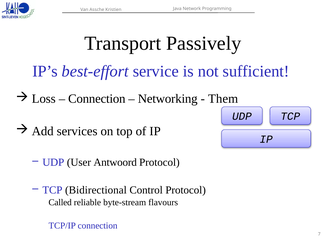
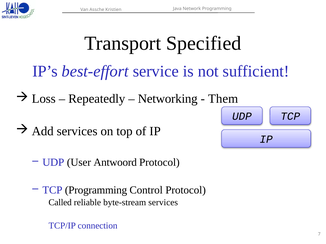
Passively: Passively -> Specified
Connection at (97, 99): Connection -> Repeatedly
TCP Bidirectional: Bidirectional -> Programming
byte-stream flavours: flavours -> services
